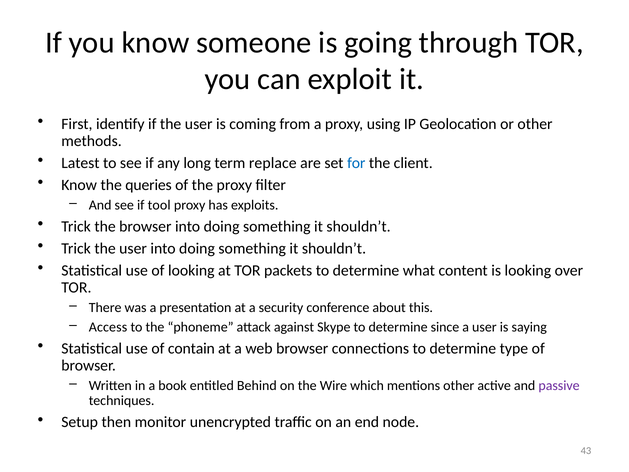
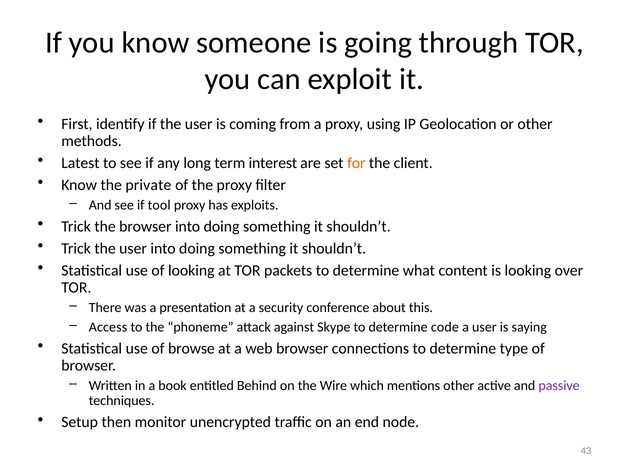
replace: replace -> interest
for colour: blue -> orange
queries: queries -> private
since: since -> code
contain: contain -> browse
